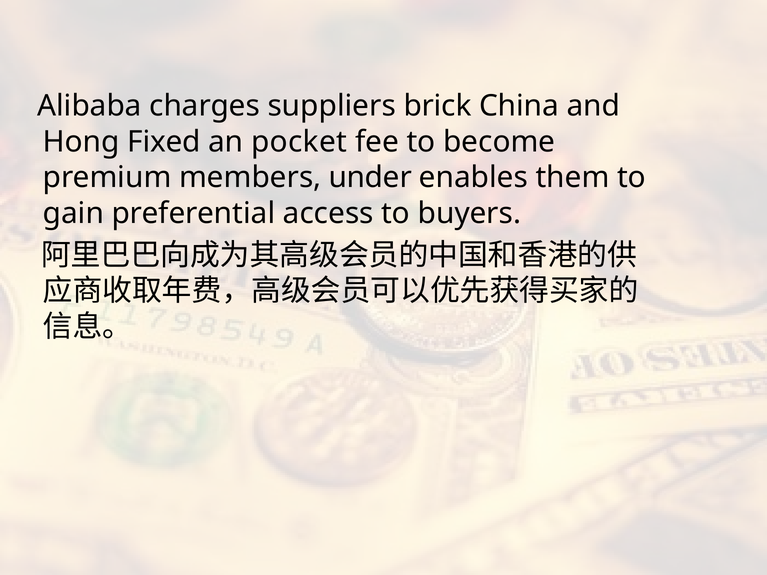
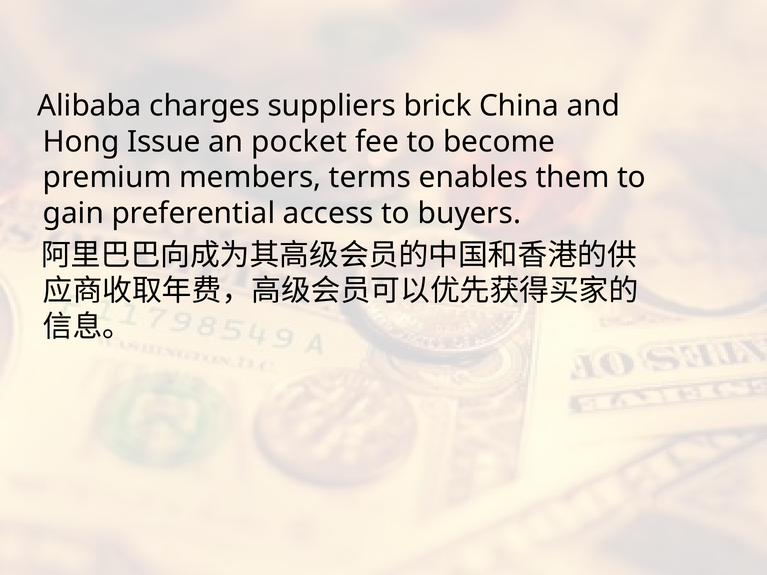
Fixed: Fixed -> Issue
under: under -> terms
